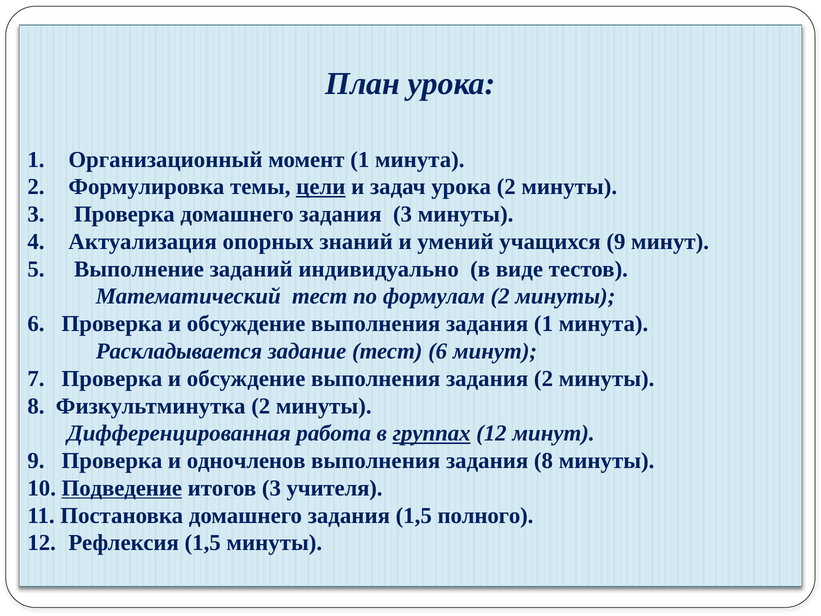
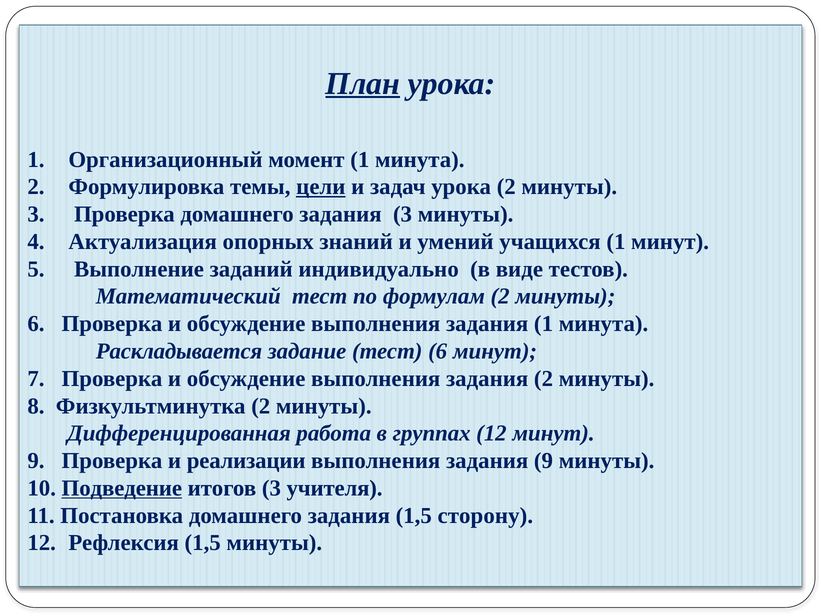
План underline: none -> present
учащихся 9: 9 -> 1
группах underline: present -> none
одночленов: одночленов -> реализации
задания 8: 8 -> 9
полного: полного -> сторону
